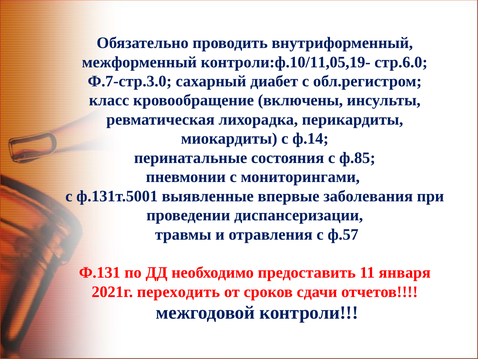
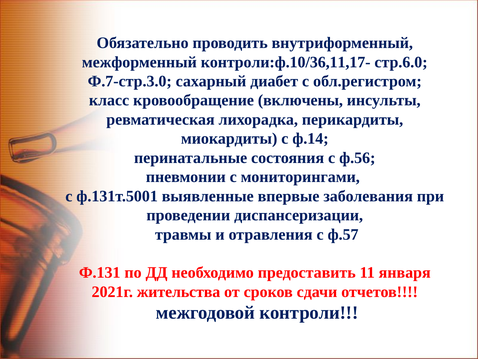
контроли:ф.10/11,05,19-: контроли:ф.10/11,05,19- -> контроли:ф.10/36,11,17-
ф.85: ф.85 -> ф.56
переходить: переходить -> жительства
